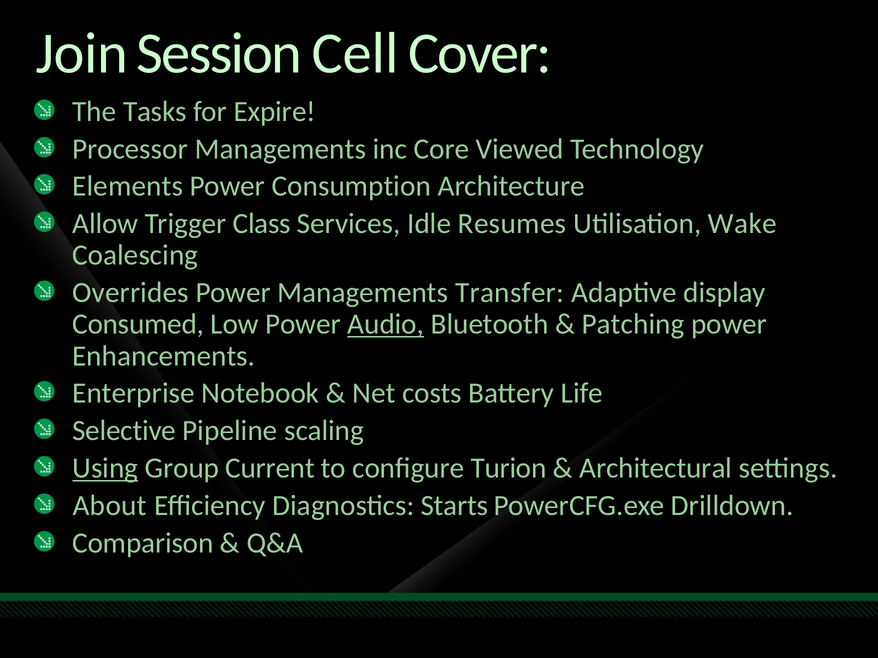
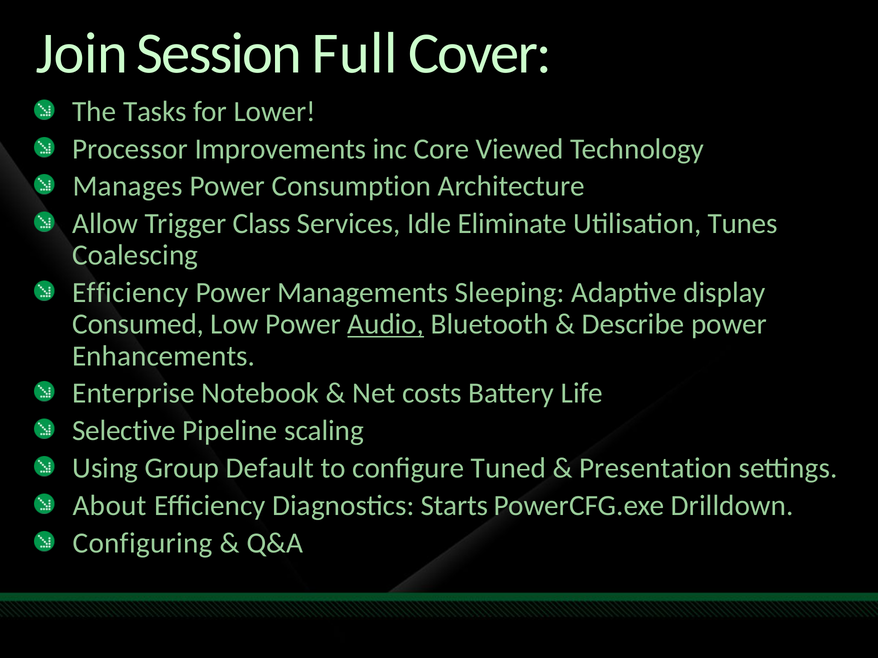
Cell: Cell -> Full
Expire: Expire -> Lower
Processor Managements: Managements -> Improvements
Elements: Elements -> Manages
Resumes: Resumes -> Eliminate
Wake: Wake -> Tunes
Overrides at (131, 293): Overrides -> Efficiency
Transfer: Transfer -> Sleeping
Patching: Patching -> Describe
Using underline: present -> none
Current: Current -> Default
Turion: Turion -> Tuned
Architectural: Architectural -> Presentation
Comparison: Comparison -> Configuring
